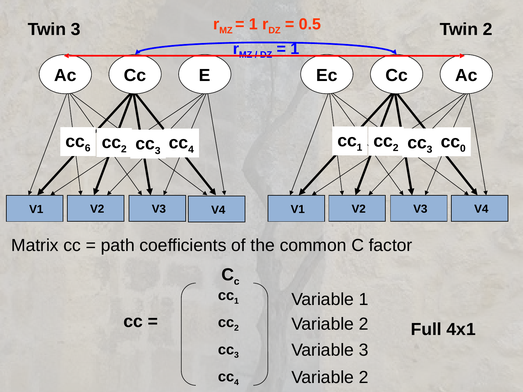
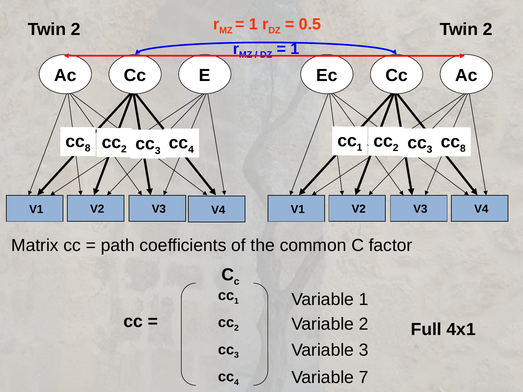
3 at (76, 30): 3 -> 2
3 cc 0: 0 -> 8
6 at (88, 148): 6 -> 8
2 at (364, 378): 2 -> 7
